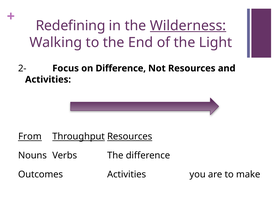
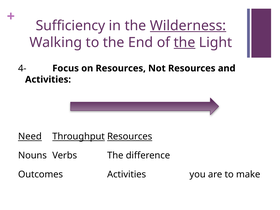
Redefining: Redefining -> Sufficiency
the at (185, 42) underline: none -> present
2-: 2- -> 4-
on Difference: Difference -> Resources
From: From -> Need
